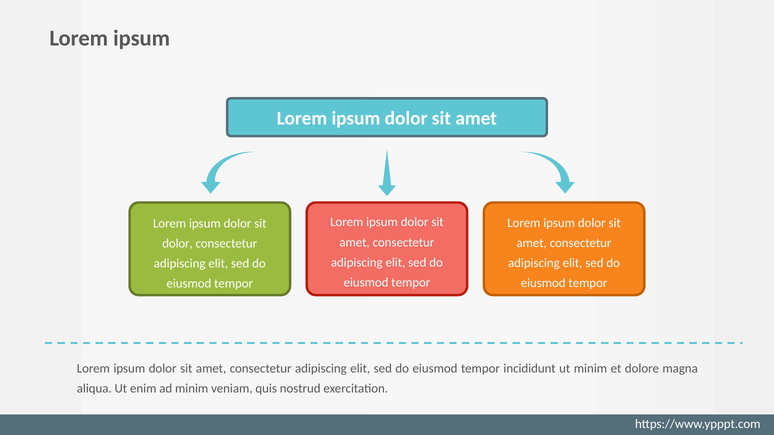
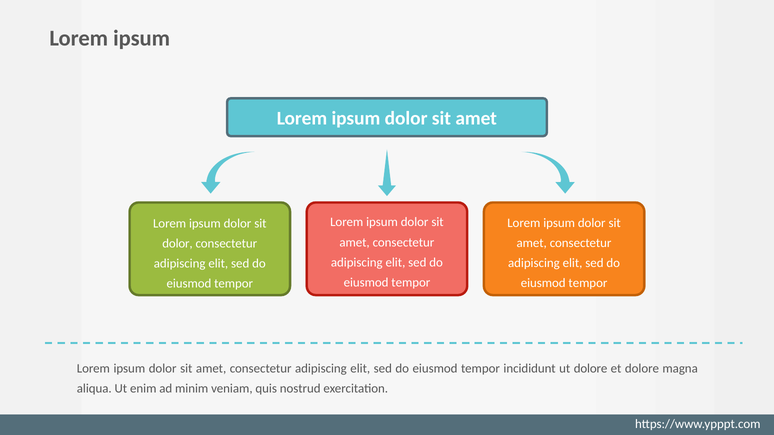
ut minim: minim -> dolore
